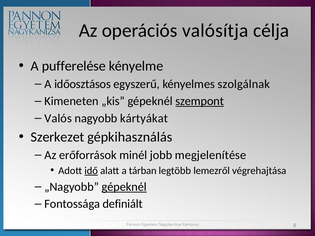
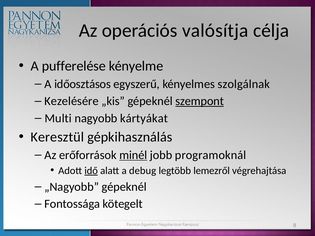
Kimeneten: Kimeneten -> Kezelésére
Valós: Valós -> Multi
Szerkezet: Szerkezet -> Keresztül
minél underline: none -> present
megjelenítése: megjelenítése -> programoknál
tárban: tárban -> debug
gépeknél at (124, 187) underline: present -> none
definiált: definiált -> kötegelt
